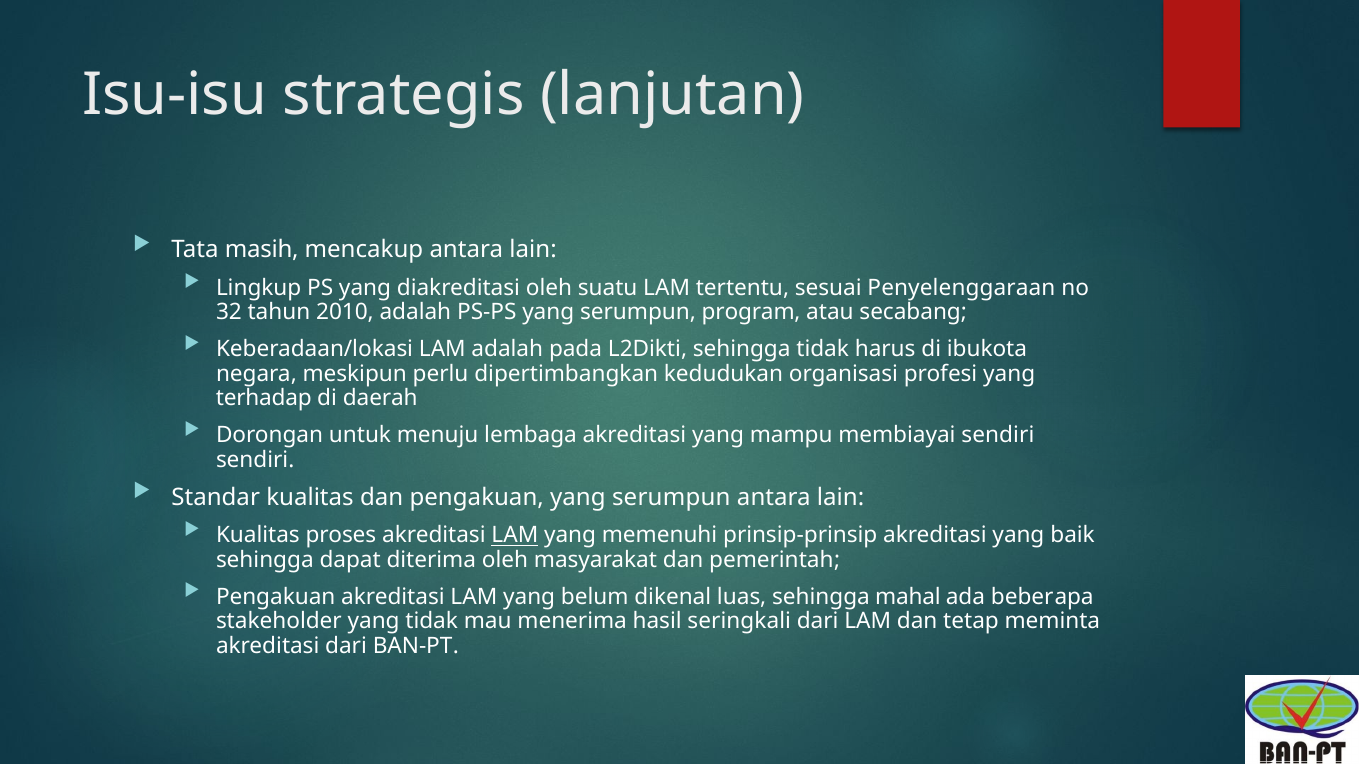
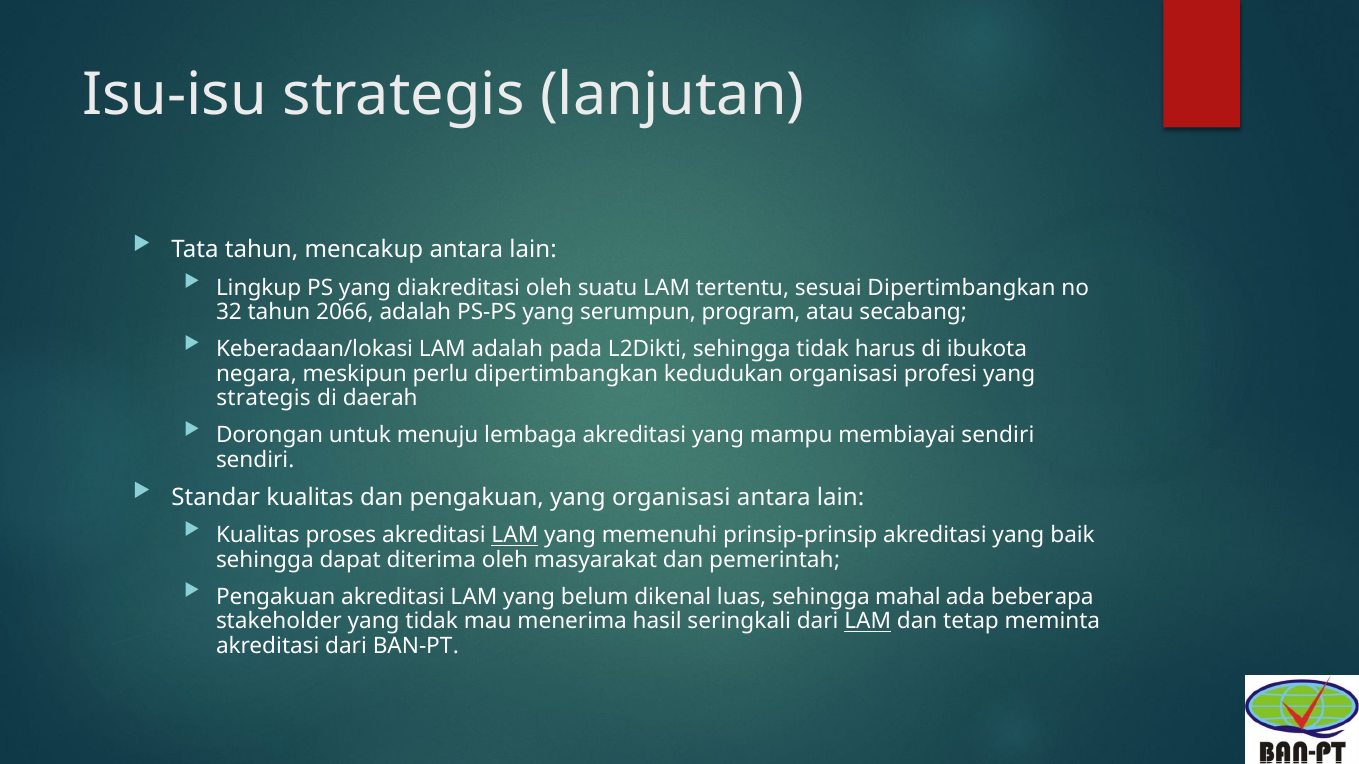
Tata masih: masih -> tahun
sesuai Penyelenggaraan: Penyelenggaraan -> Dipertimbangkan
2010: 2010 -> 2066
terhadap at (264, 398): terhadap -> strategis
pengakuan yang serumpun: serumpun -> organisasi
LAM at (868, 622) underline: none -> present
